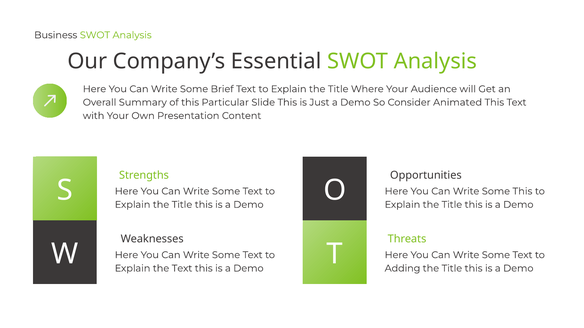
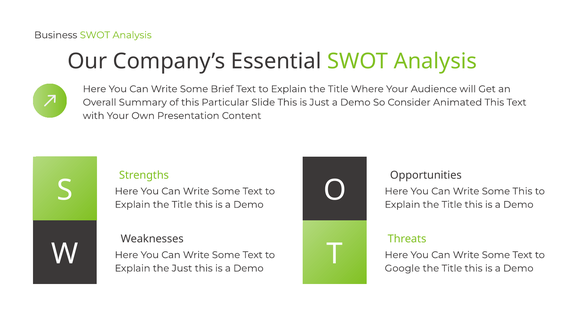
the Text: Text -> Just
Adding: Adding -> Google
